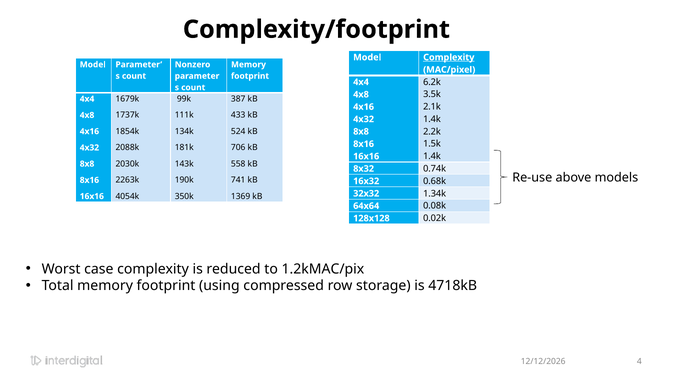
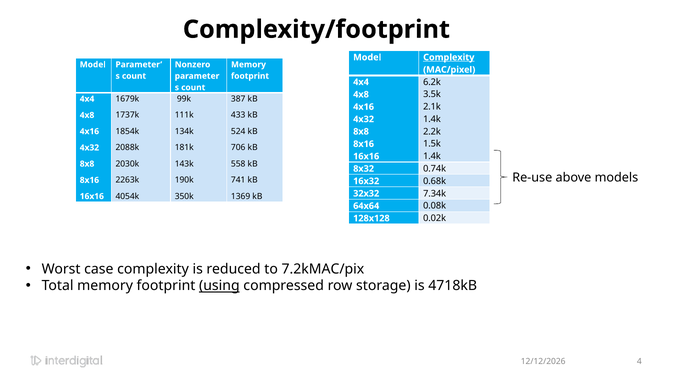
1.34k: 1.34k -> 7.34k
1.2kMAC/pix: 1.2kMAC/pix -> 7.2kMAC/pix
using underline: none -> present
